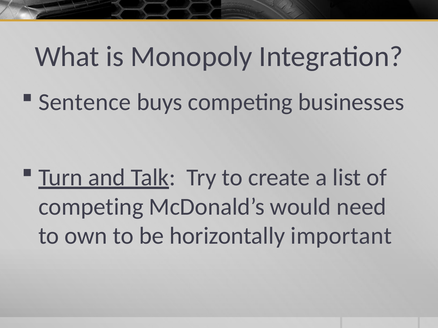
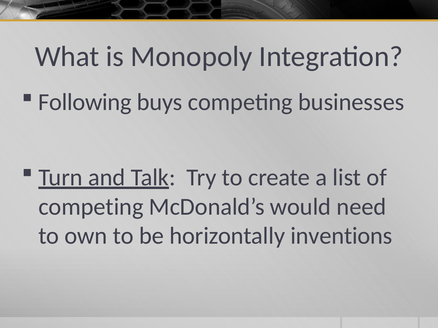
Sentence: Sentence -> Following
important: important -> inventions
